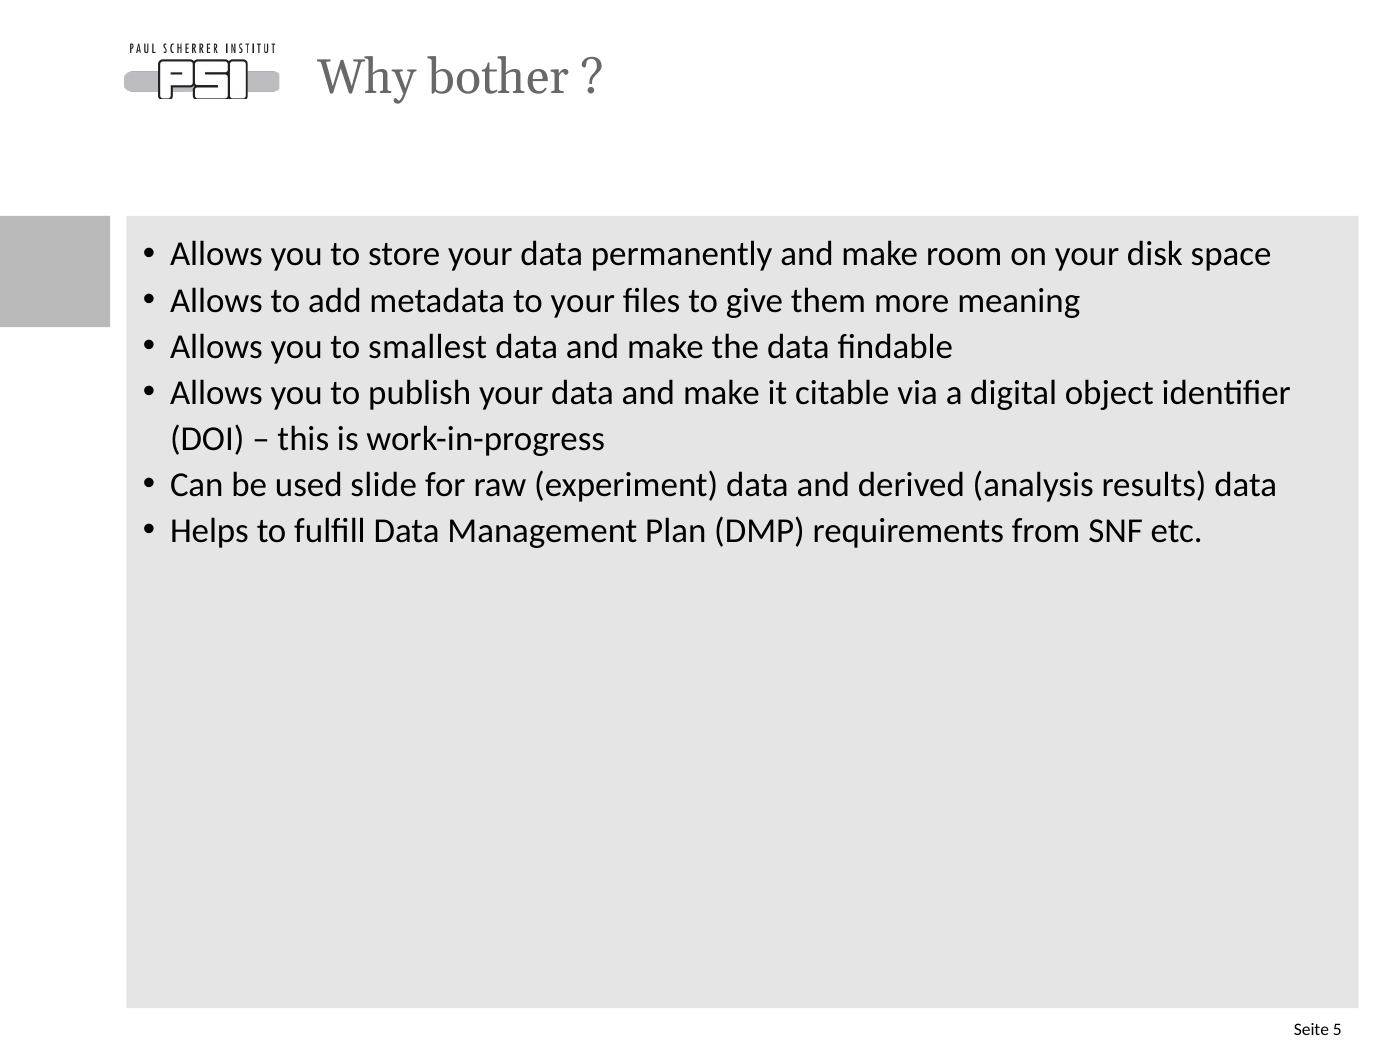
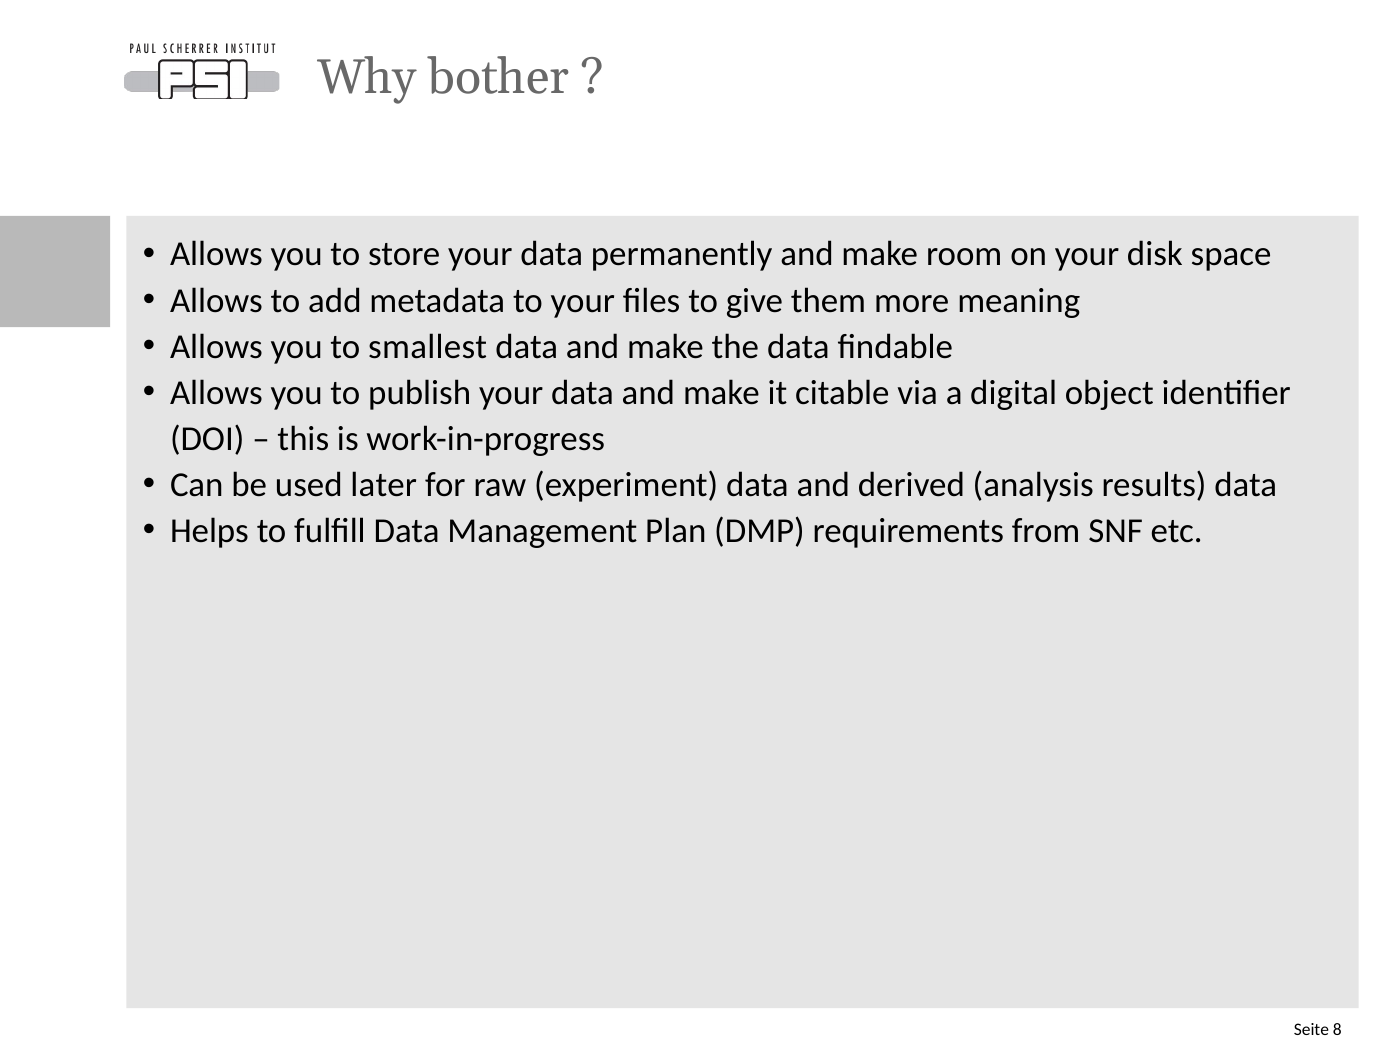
slide: slide -> later
5: 5 -> 8
